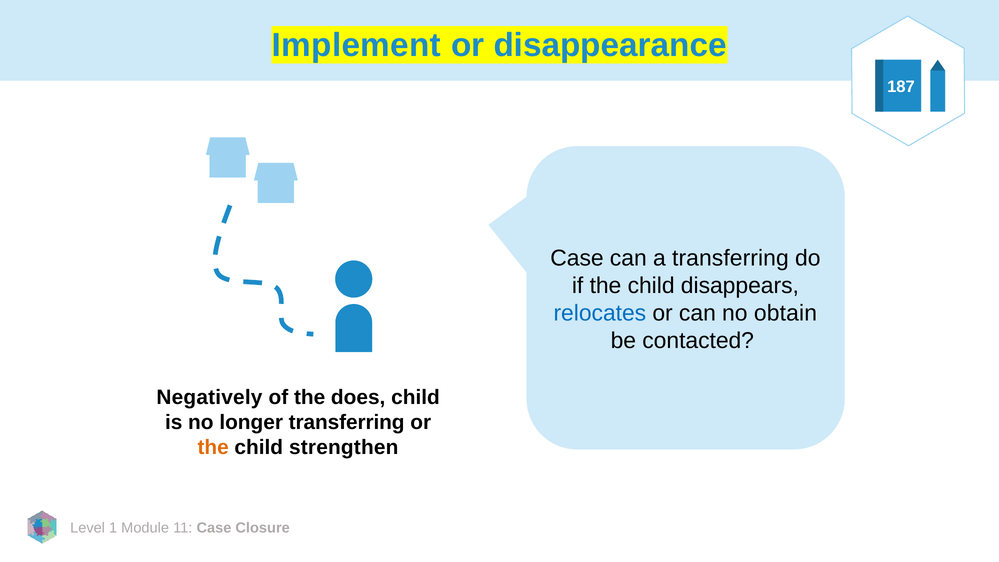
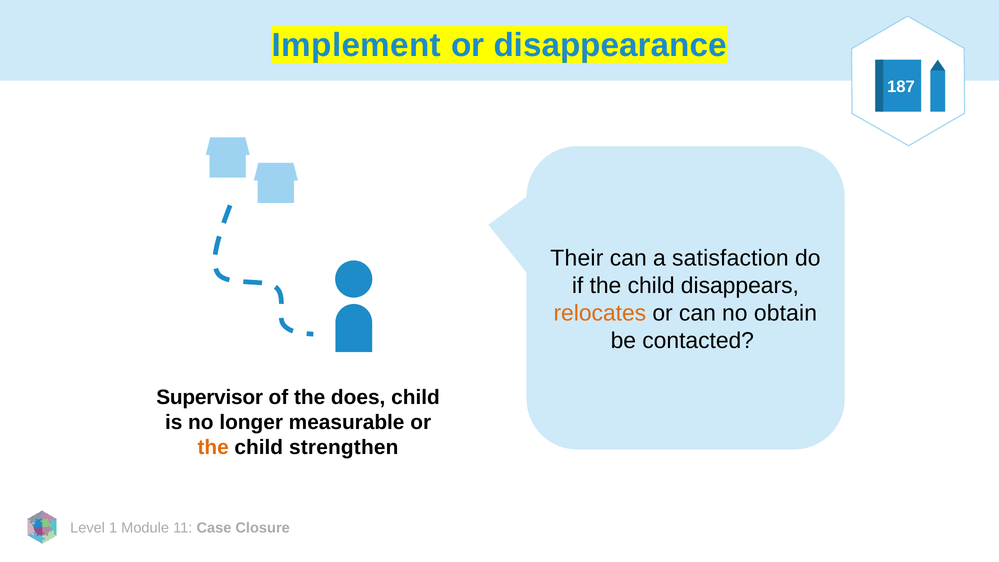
Case at (577, 258): Case -> Their
a transferring: transferring -> satisfaction
relocates colour: blue -> orange
Negatively: Negatively -> Supervisor
longer transferring: transferring -> measurable
